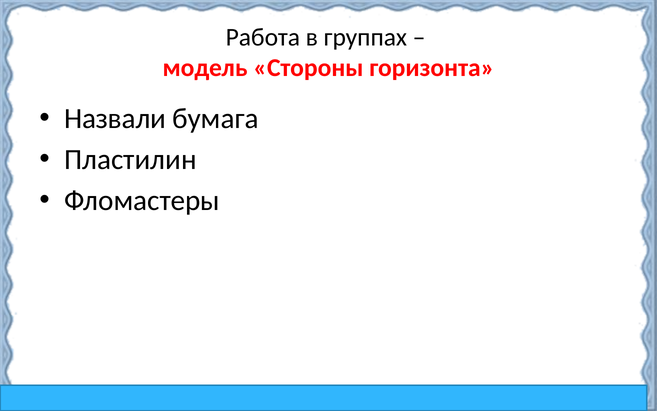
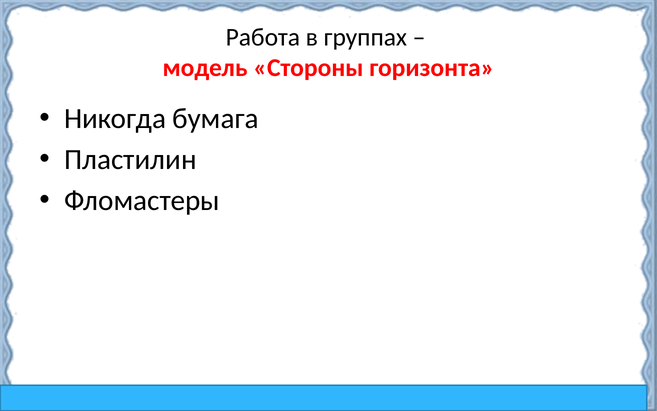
Назвали: Назвали -> Никогда
